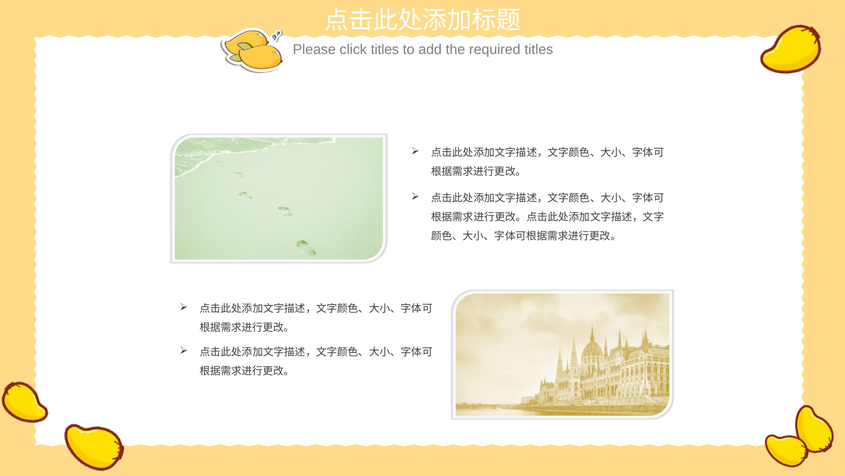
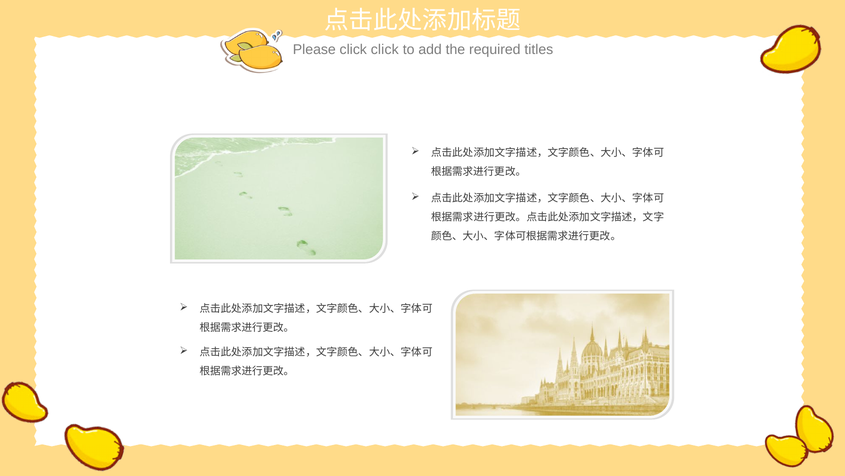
click titles: titles -> click
